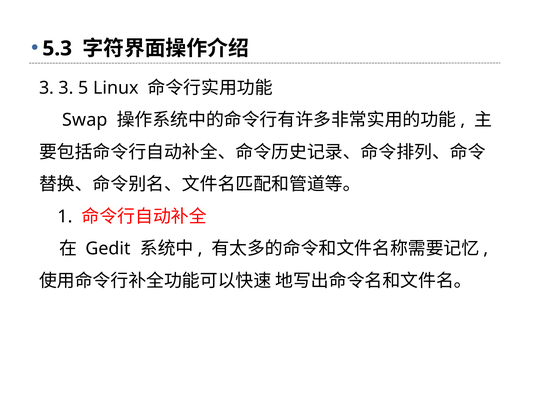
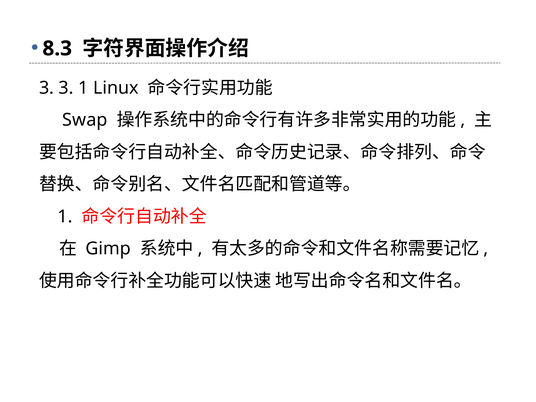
5.3: 5.3 -> 8.3
3 5: 5 -> 1
Gedit: Gedit -> Gimp
